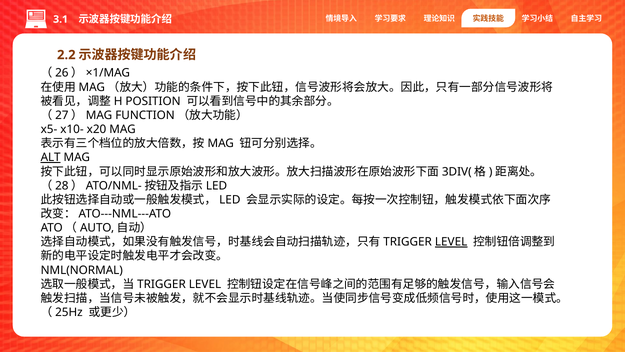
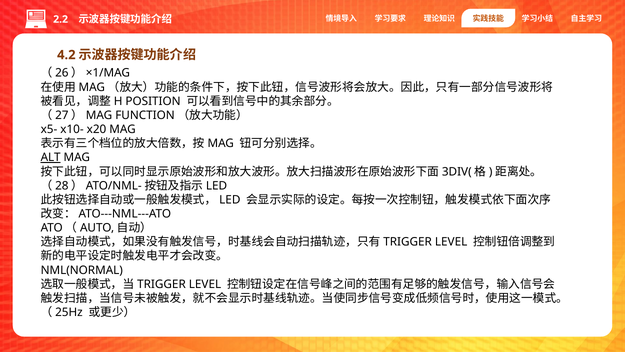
3.1: 3.1 -> 2.2
2.2: 2.2 -> 4.2
LEVEL at (451, 242) underline: present -> none
